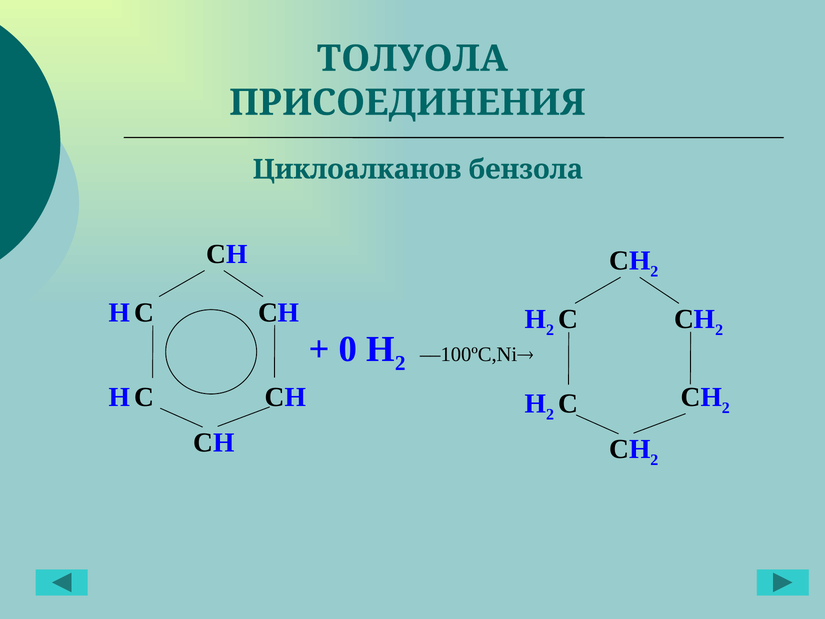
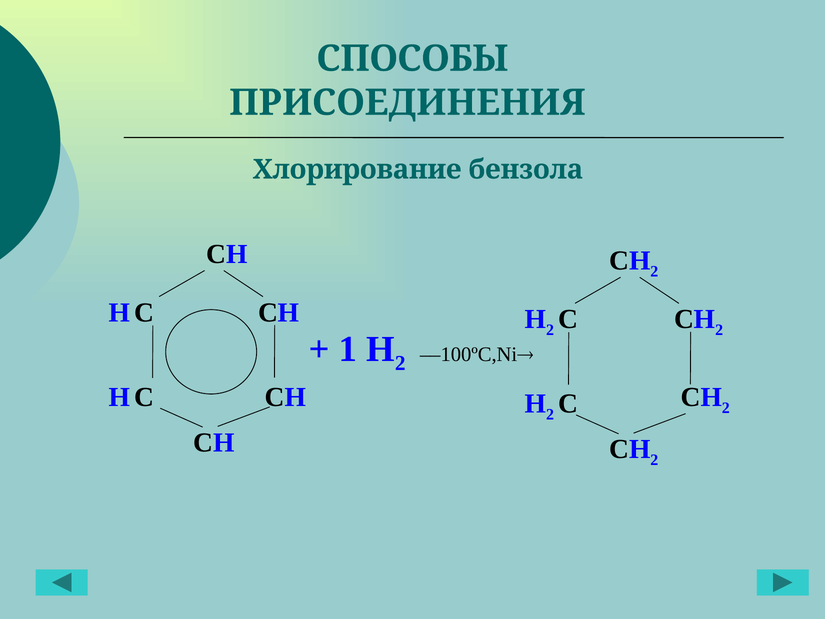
ТОЛУОЛА: ТОЛУОЛА -> СПОСОБЫ
Циклоалканов: Циклоалканов -> Хлорирование
0: 0 -> 1
